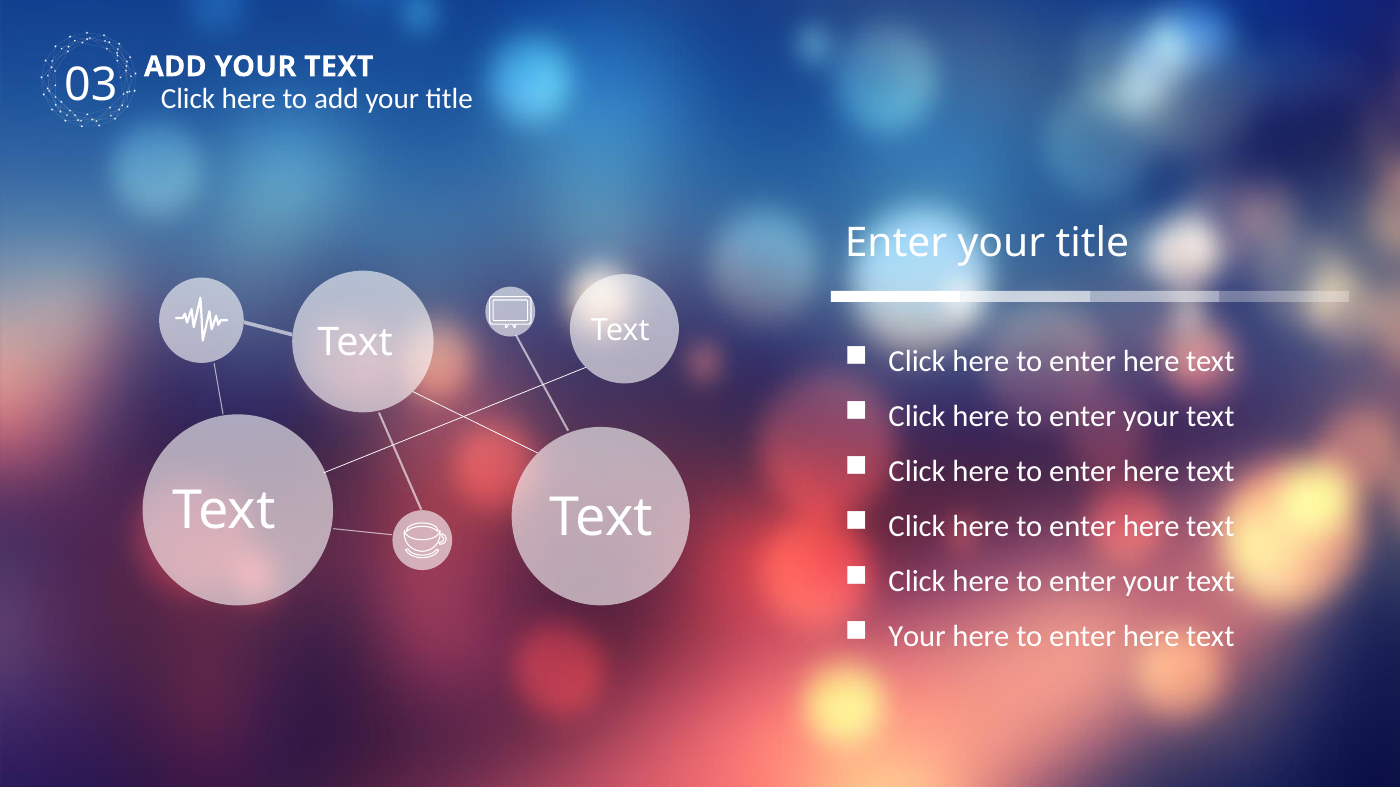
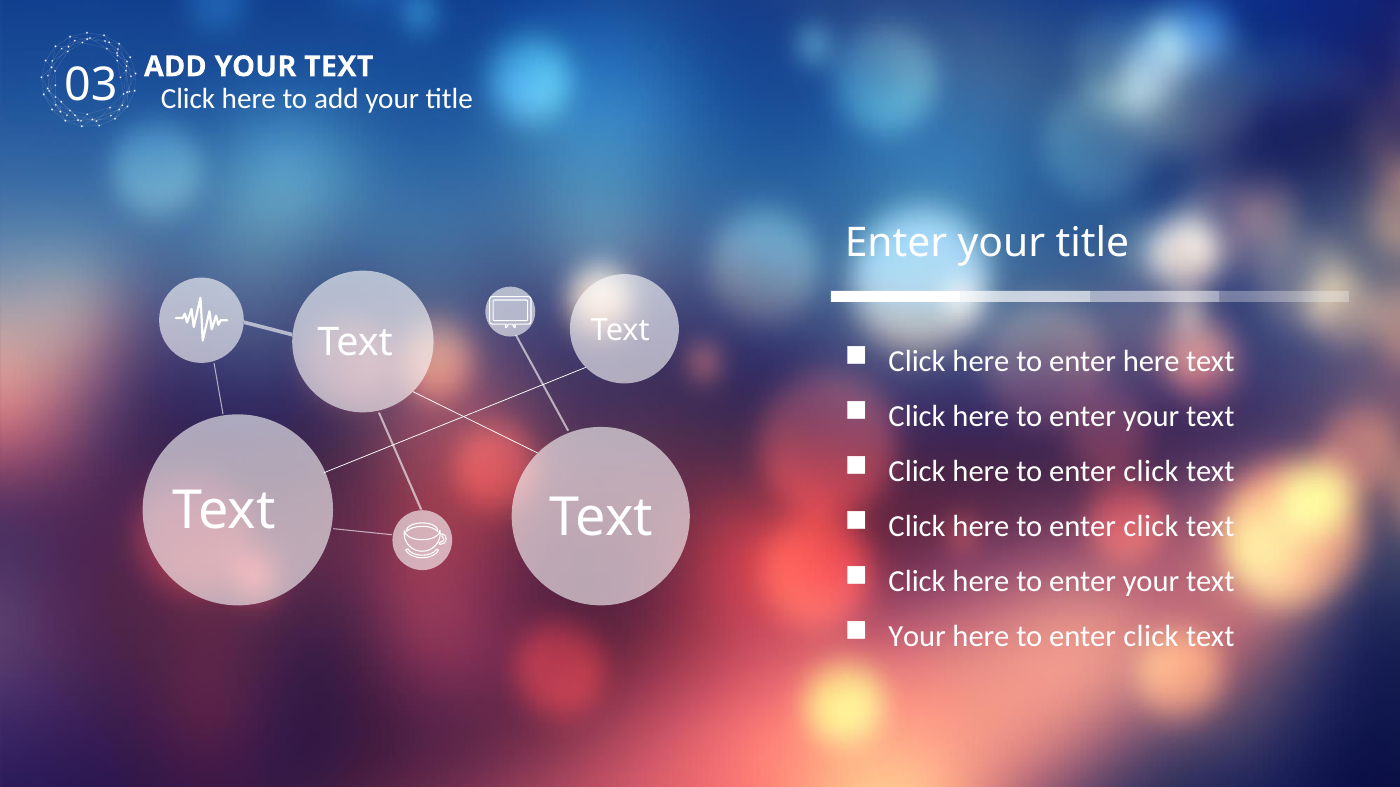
here at (1151, 472): here -> click
here at (1151, 527): here -> click
here at (1151, 637): here -> click
